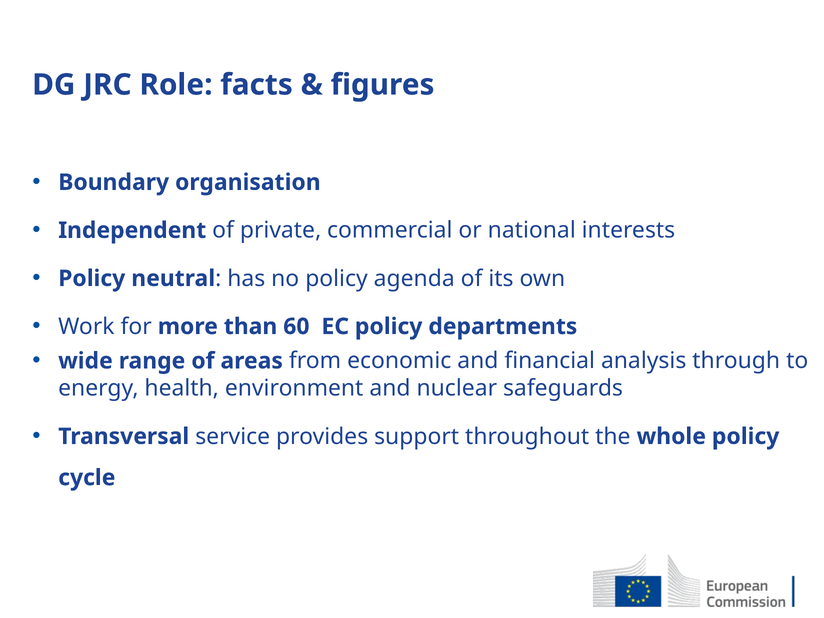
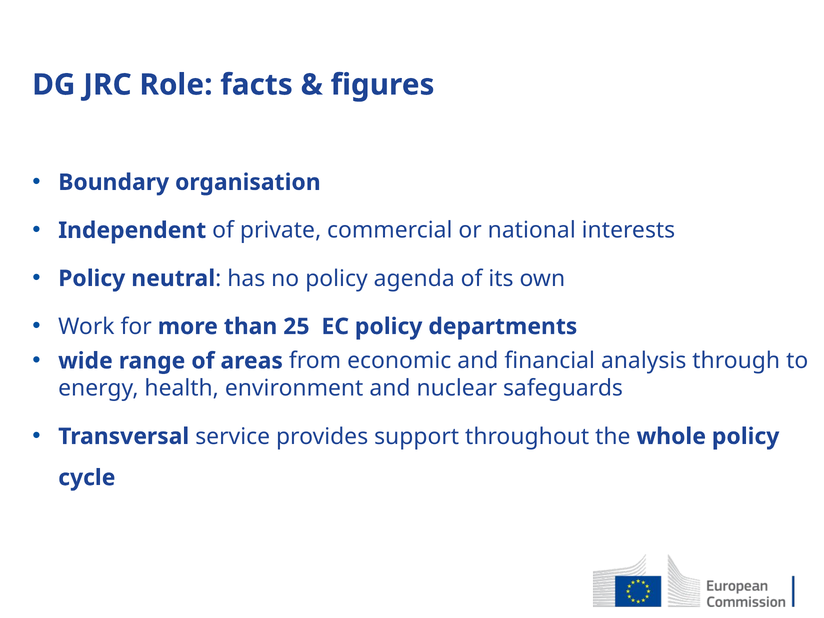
60: 60 -> 25
